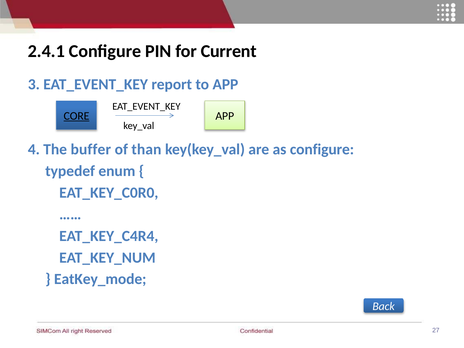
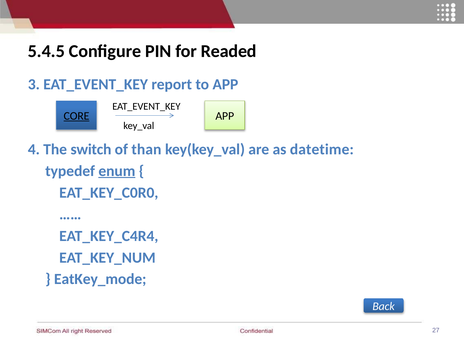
2.4.1: 2.4.1 -> 5.4.5
Current: Current -> Readed
buffer: buffer -> switch
as configure: configure -> datetime
enum underline: none -> present
